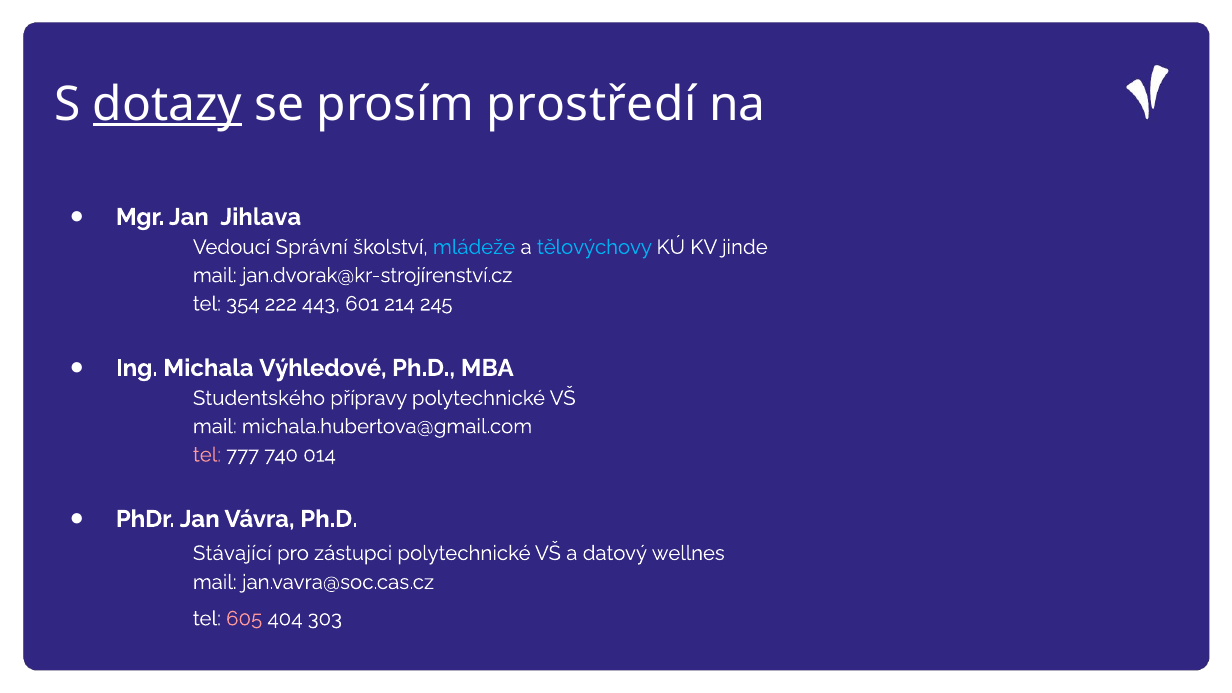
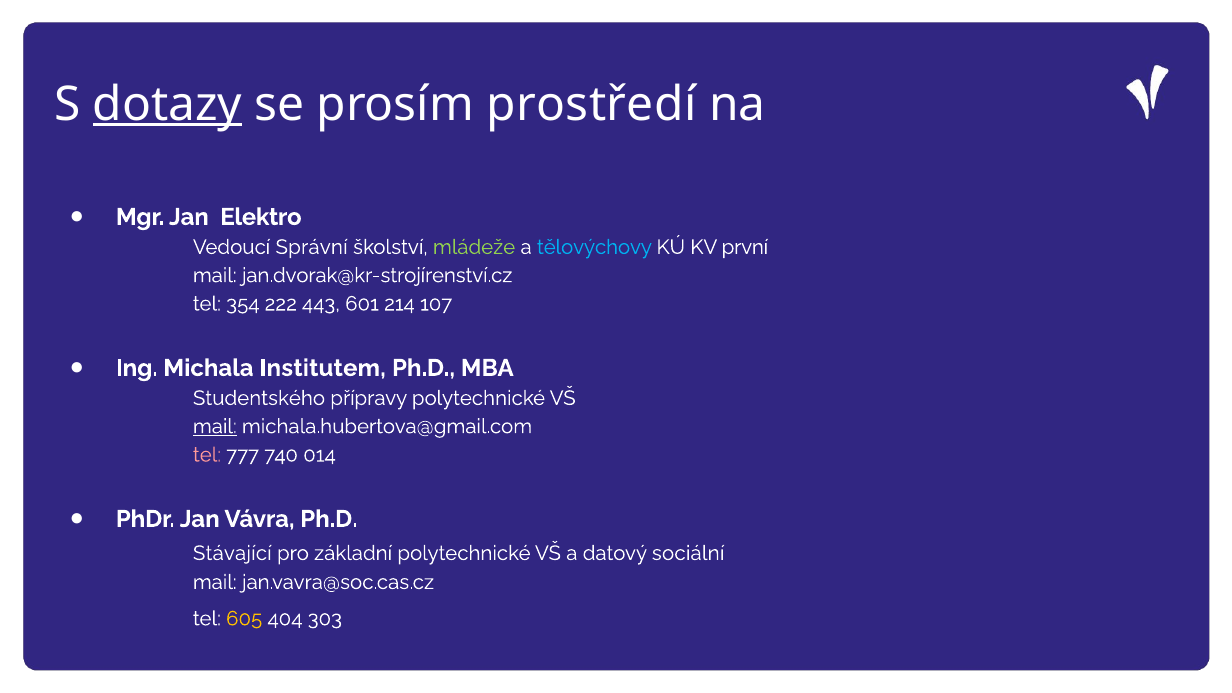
Jihlava: Jihlava -> Elektro
mládeže colour: light blue -> light green
jinde: jinde -> první
245: 245 -> 107
Výhledové: Výhledové -> Institutem
mail at (215, 426) underline: none -> present
zástupci: zástupci -> základní
wellnes: wellnes -> sociální
605 colour: pink -> yellow
